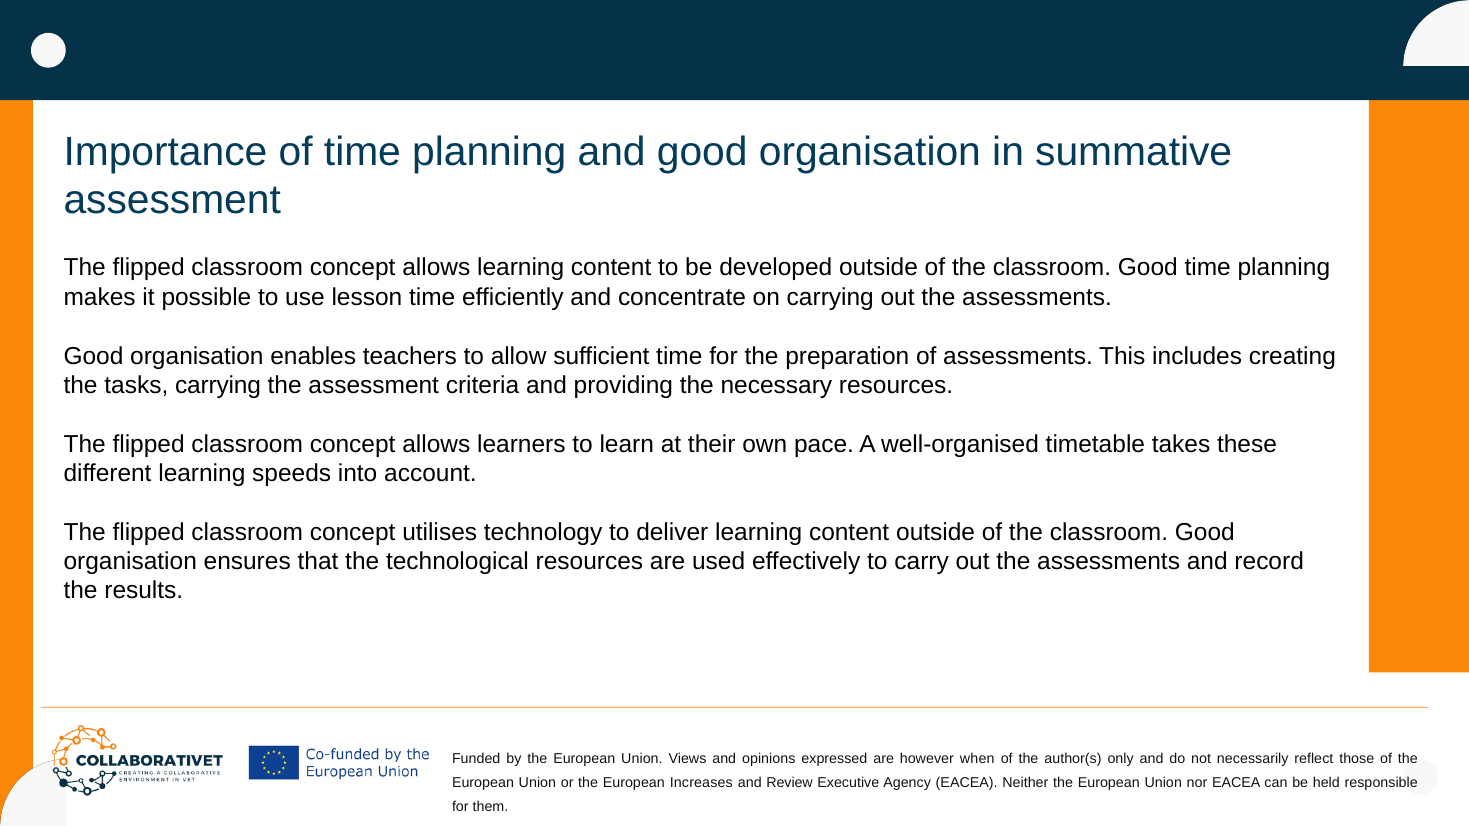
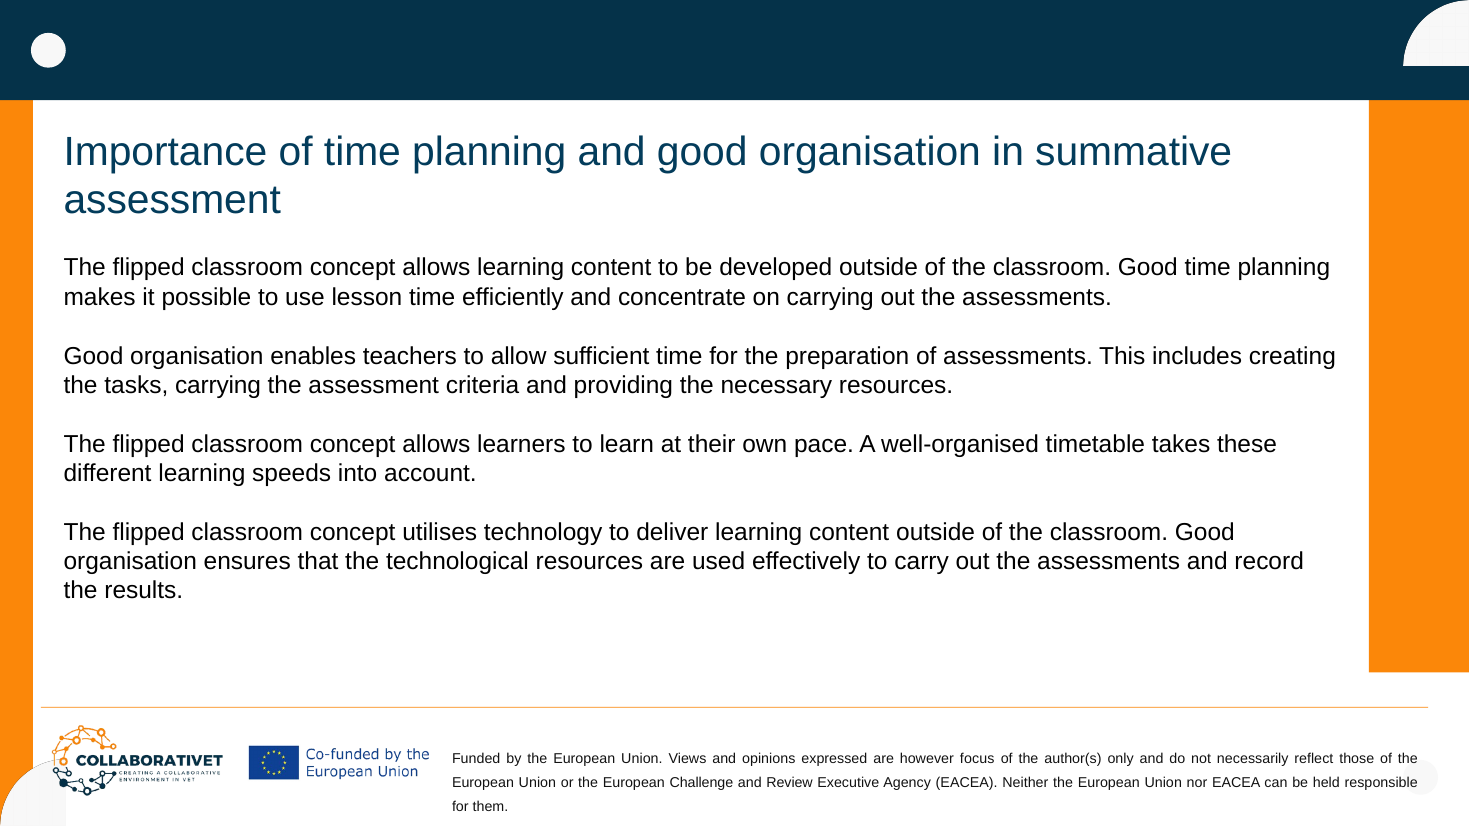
when: when -> focus
Increases: Increases -> Challenge
